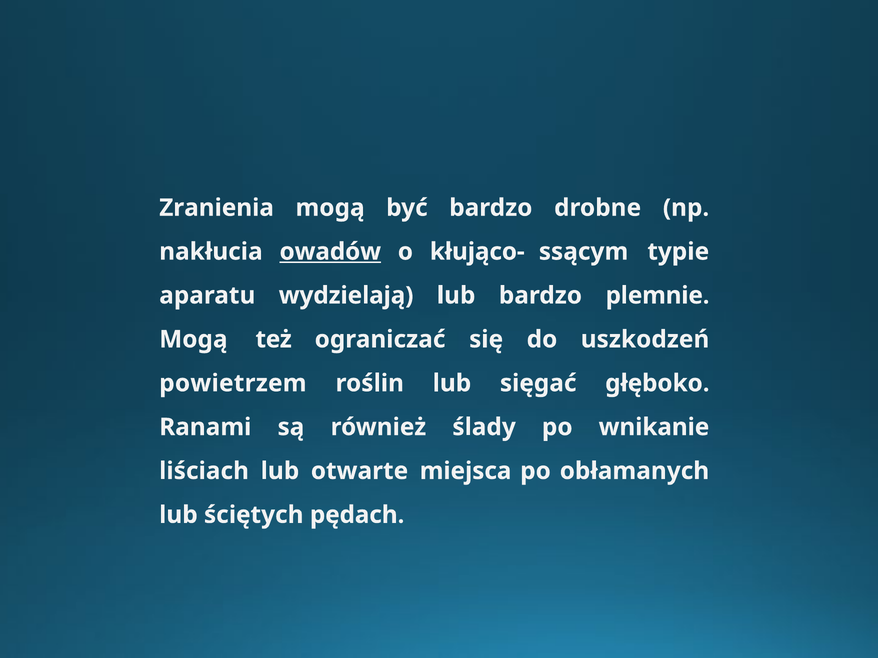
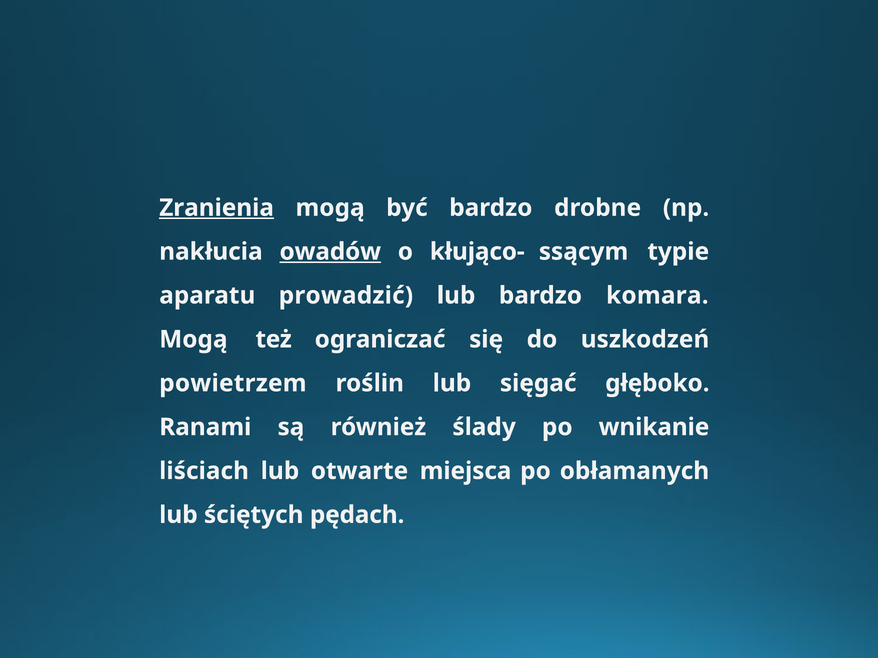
Zranienia underline: none -> present
wydzielają: wydzielają -> prowadzić
plemnie: plemnie -> komara
